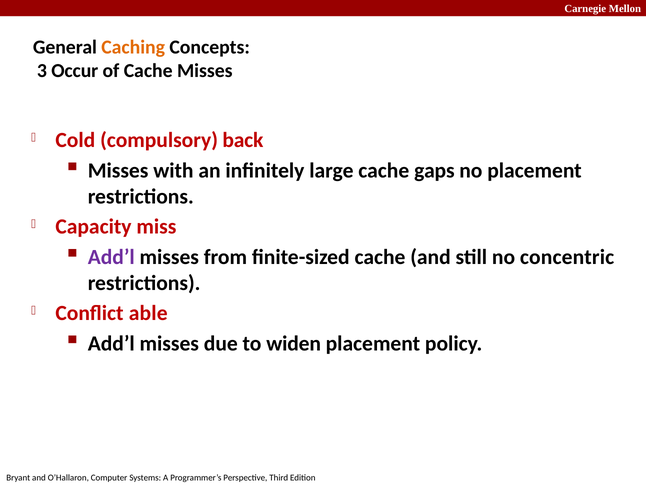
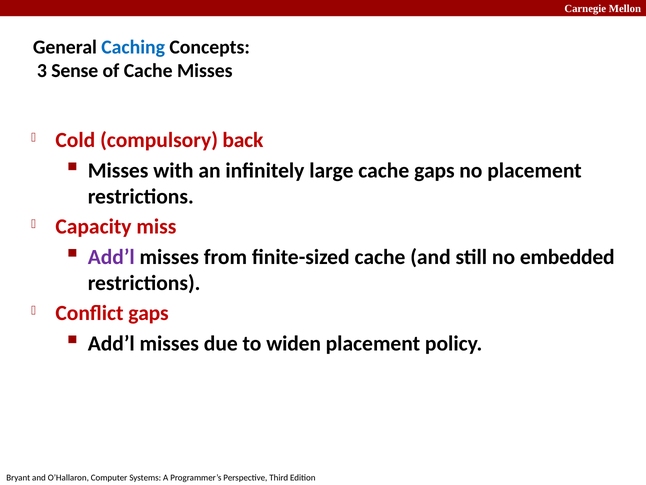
Caching colour: orange -> blue
Occur: Occur -> Sense
concentric: concentric -> embedded
Conflict able: able -> gaps
